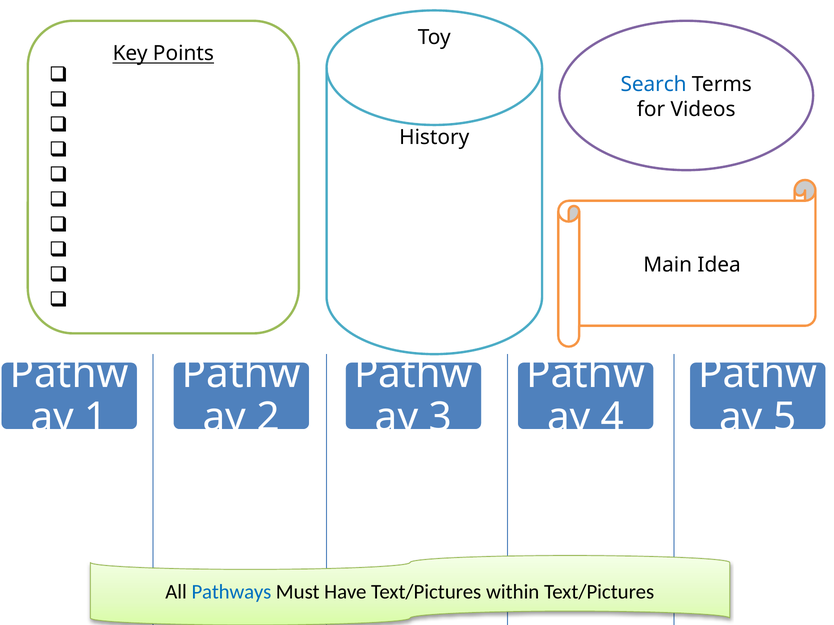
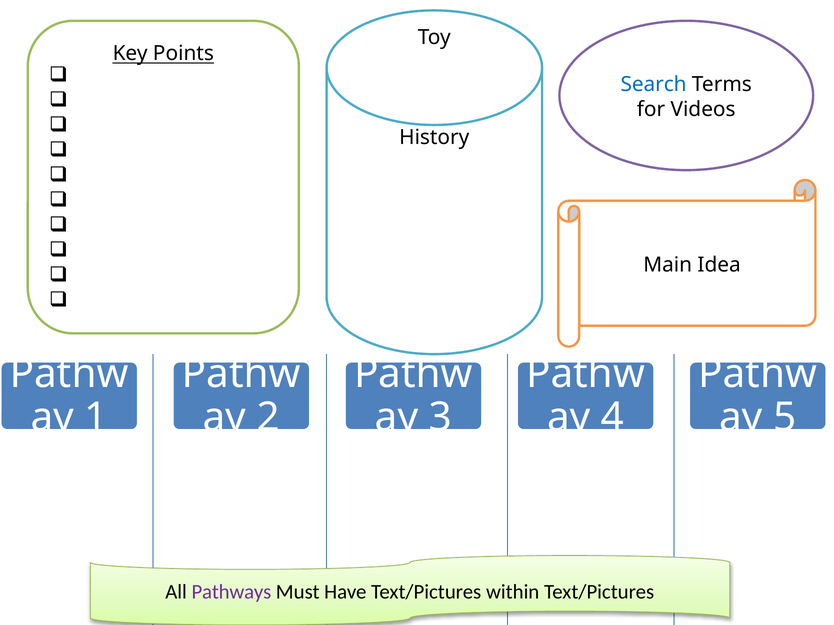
Pathways colour: blue -> purple
